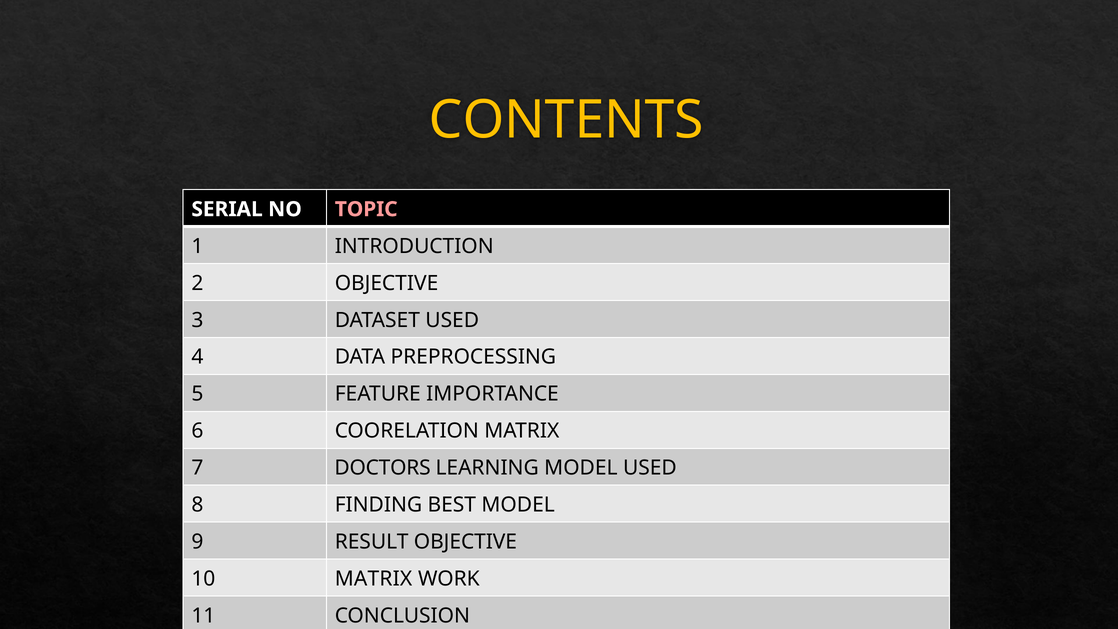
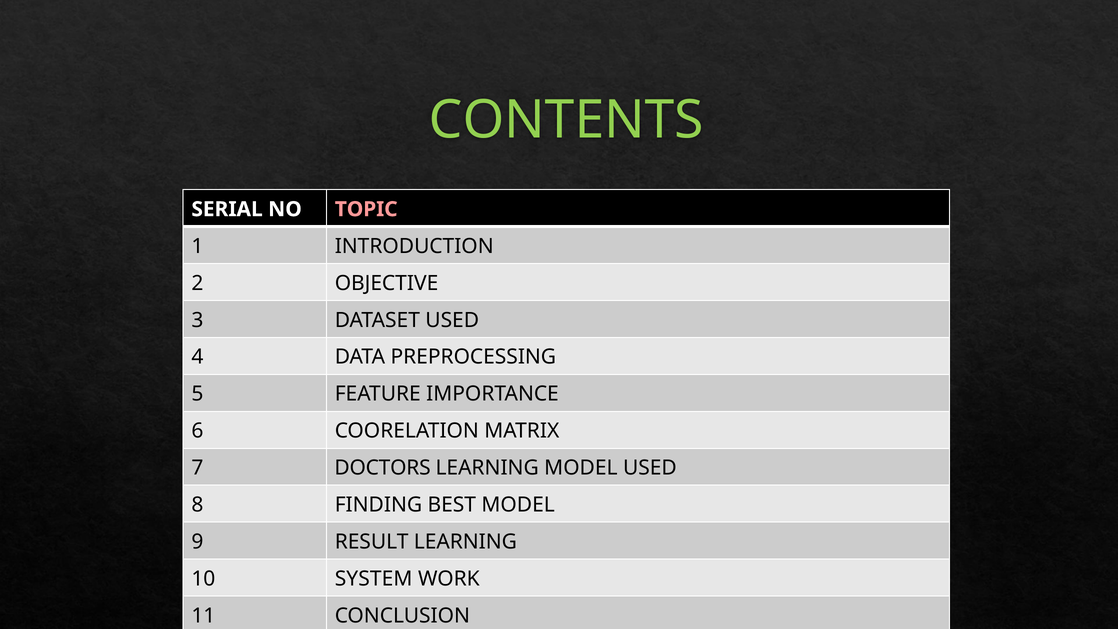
CONTENTS colour: yellow -> light green
RESULT OBJECTIVE: OBJECTIVE -> LEARNING
10 MATRIX: MATRIX -> SYSTEM
